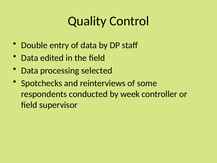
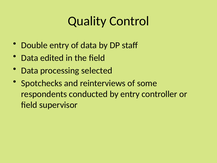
by week: week -> entry
